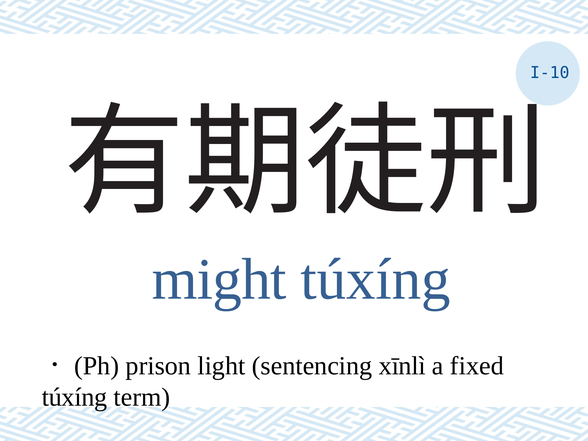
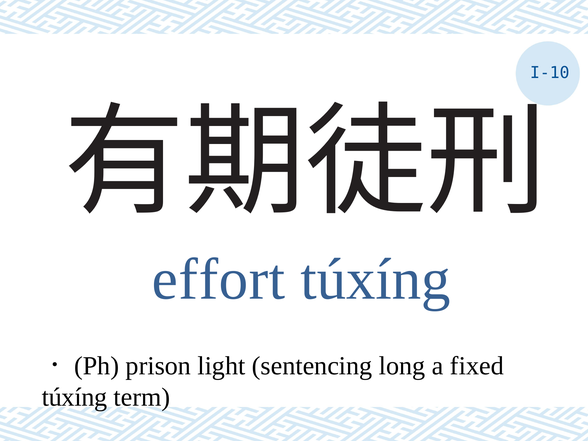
might: might -> effort
xīnlì: xīnlì -> long
